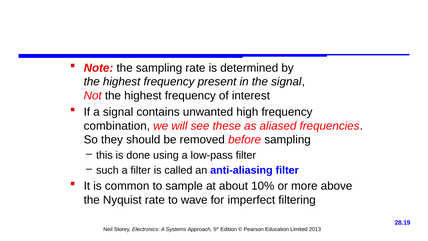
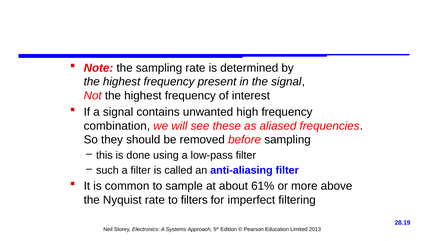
10%: 10% -> 61%
wave: wave -> filters
